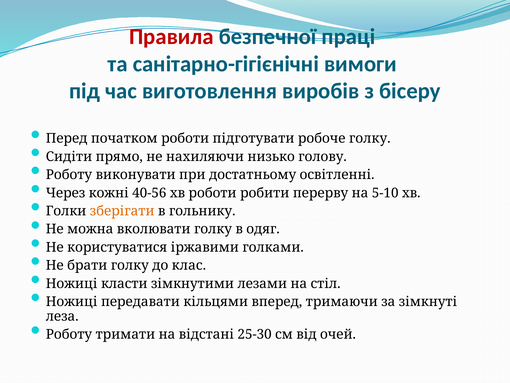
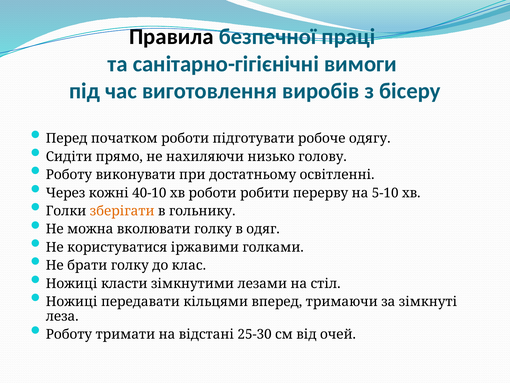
Правила colour: red -> black
робоче голку: голку -> одягу
40-56: 40-56 -> 40-10
